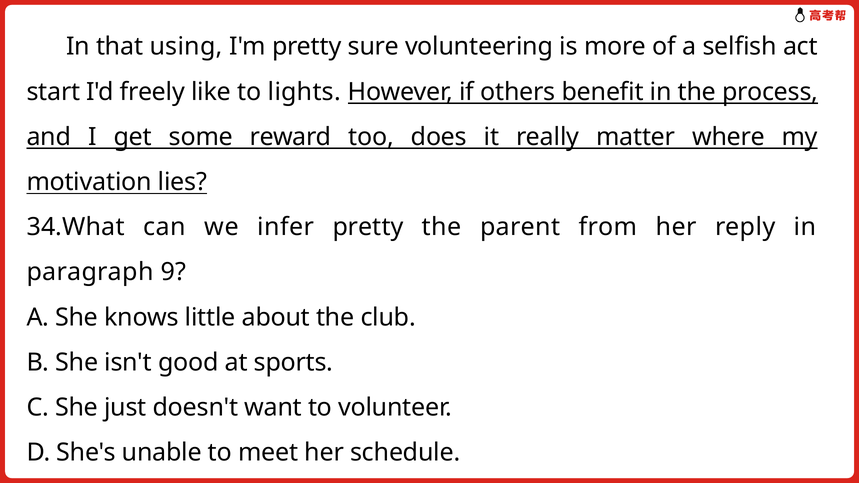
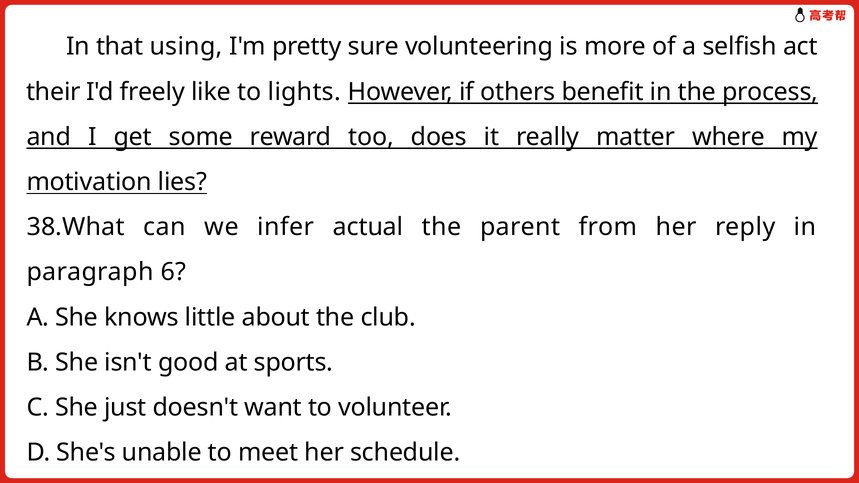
start: start -> their
34.What: 34.What -> 38.What
infer pretty: pretty -> actual
9: 9 -> 6
